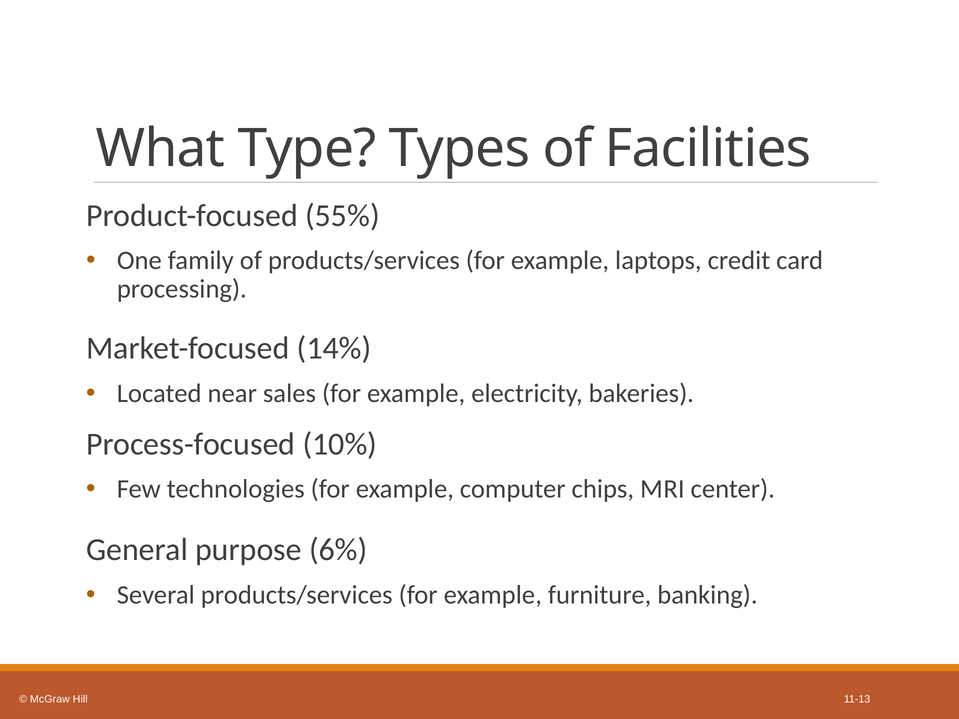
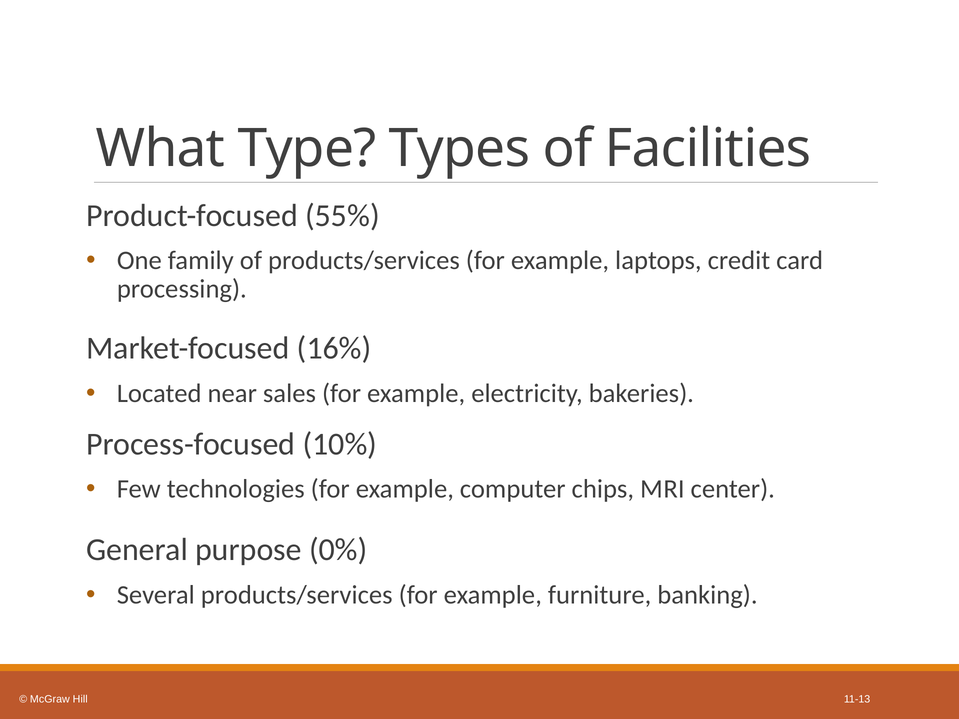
14%: 14% -> 16%
6%: 6% -> 0%
